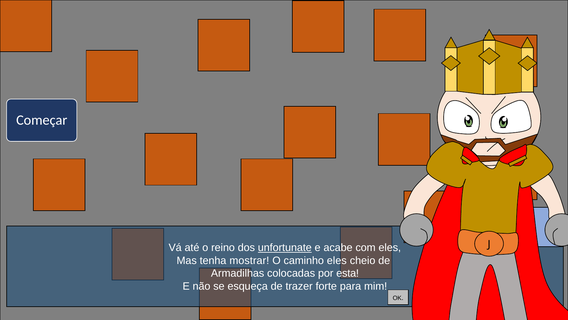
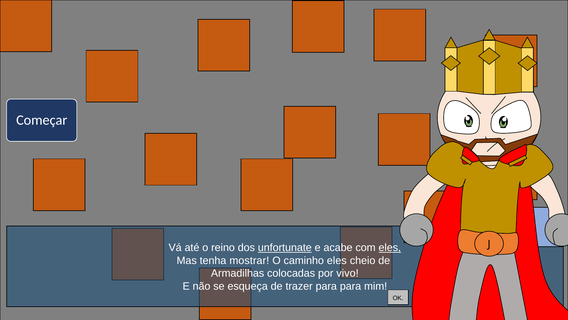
eles at (390, 247) underline: none -> present
esta: esta -> vivo
trazer forte: forte -> para
